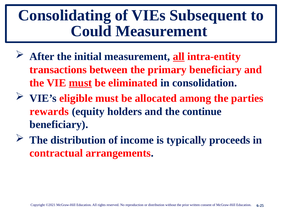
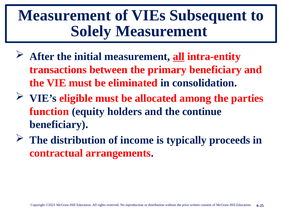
Consolidating at (65, 15): Consolidating -> Measurement
Could: Could -> Solely
must at (80, 83) underline: present -> none
rewards: rewards -> function
